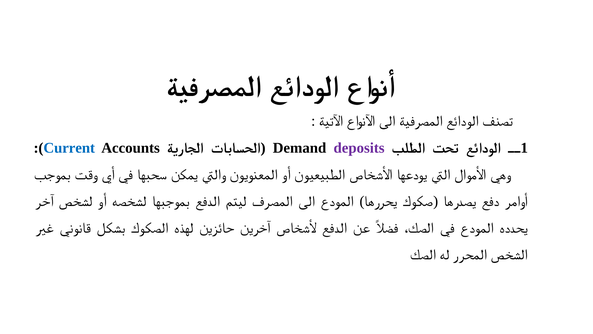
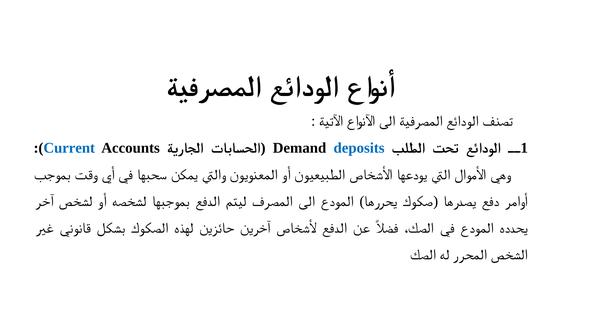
deposits colour: purple -> blue
